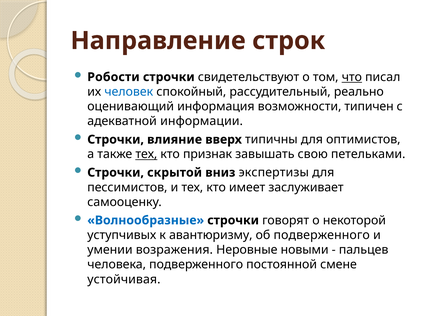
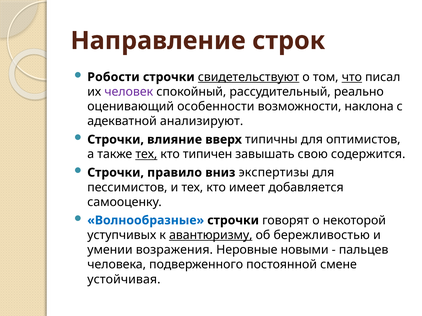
свидетельствуют underline: none -> present
человек colour: blue -> purple
информация: информация -> особенности
типичен: типичен -> наклона
информации: информации -> анализируют
признак: признак -> типичен
петельками: петельками -> содержится
скрытой: скрытой -> правило
заслуживает: заслуживает -> добавляется
авантюризму underline: none -> present
об подверженного: подверженного -> бережливостью
